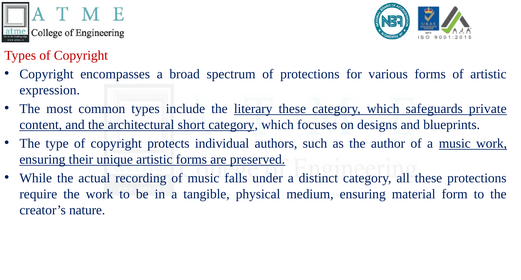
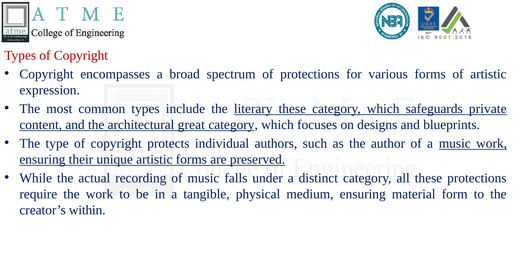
short: short -> great
nature: nature -> within
